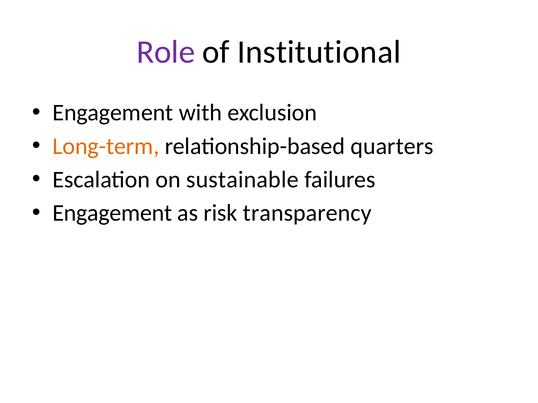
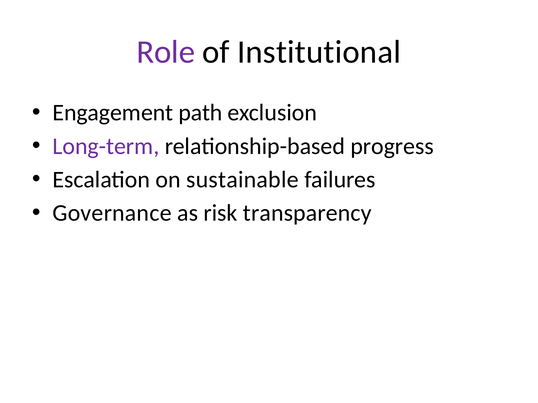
with: with -> path
Long-term colour: orange -> purple
quarters: quarters -> progress
Engagement at (112, 213): Engagement -> Governance
